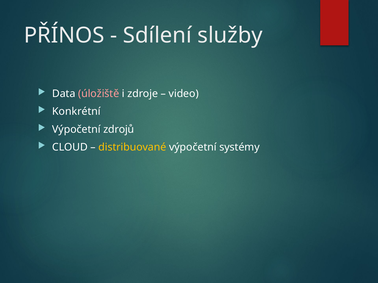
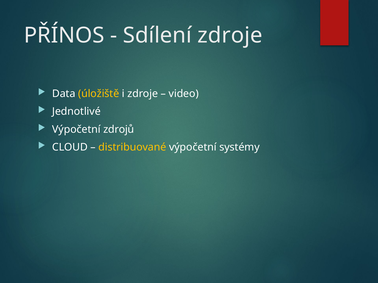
Sdílení služby: služby -> zdroje
úložiště colour: pink -> yellow
Konkrétní: Konkrétní -> Jednotlivé
